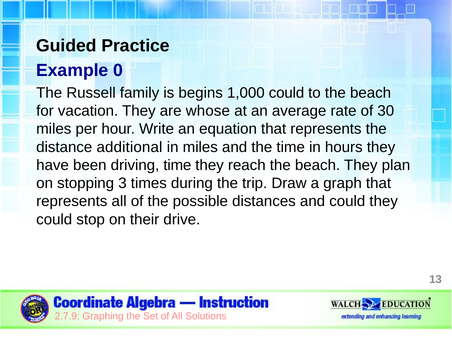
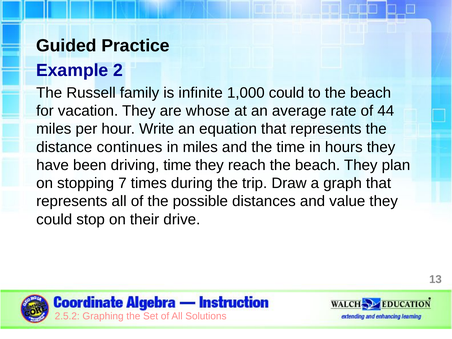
0: 0 -> 2
begins: begins -> infinite
30: 30 -> 44
additional: additional -> continues
3: 3 -> 7
and could: could -> value
2.7.9: 2.7.9 -> 2.5.2
